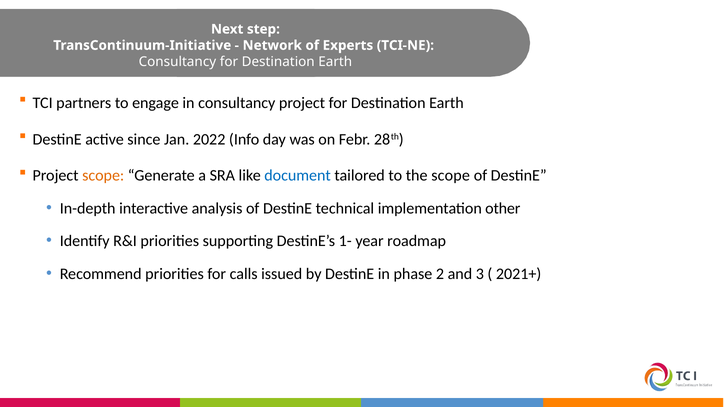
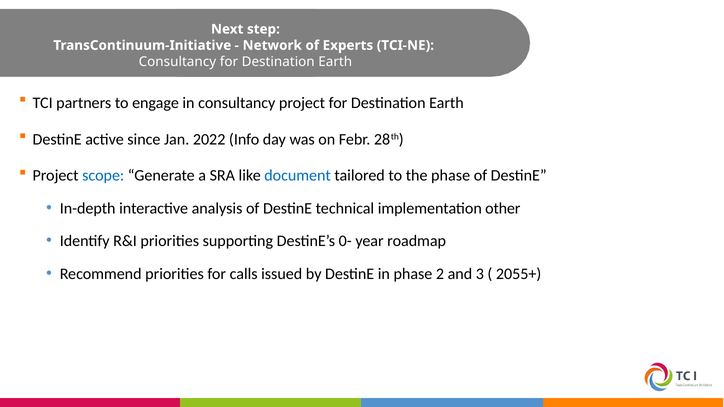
scope at (103, 176) colour: orange -> blue
the scope: scope -> phase
1-: 1- -> 0-
2021+: 2021+ -> 2055+
